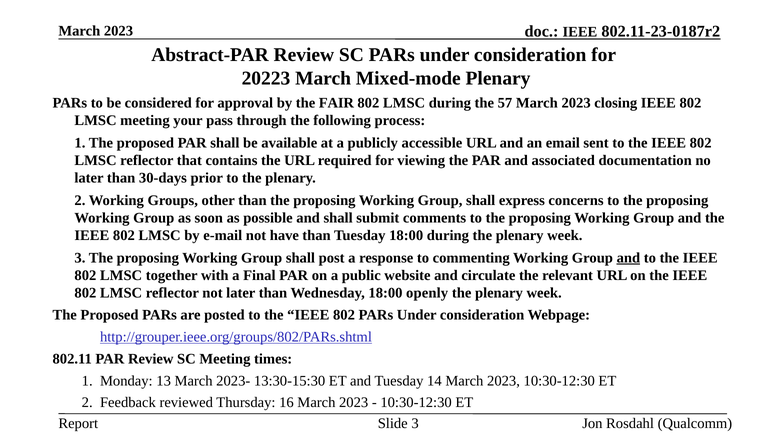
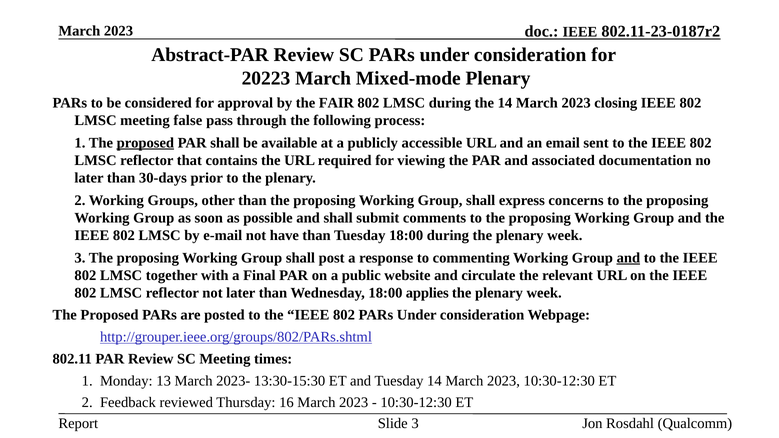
the 57: 57 -> 14
your: your -> false
proposed at (145, 143) underline: none -> present
openly: openly -> applies
